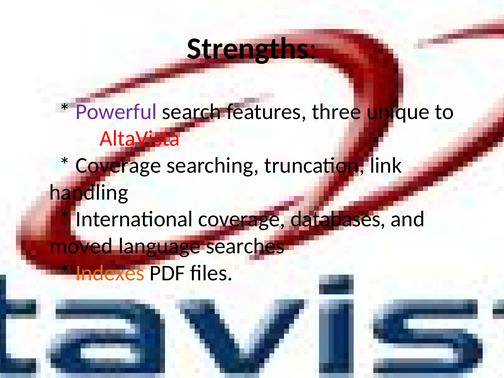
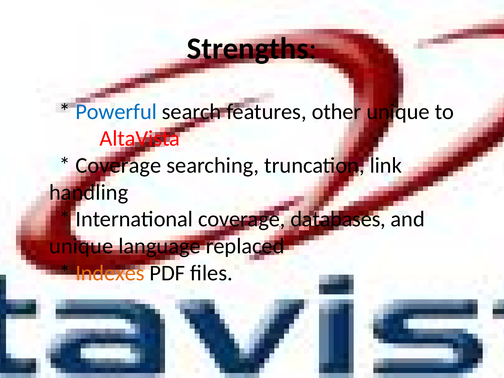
Powerful colour: purple -> blue
three: three -> other
moved at (81, 246): moved -> unique
searches: searches -> replaced
